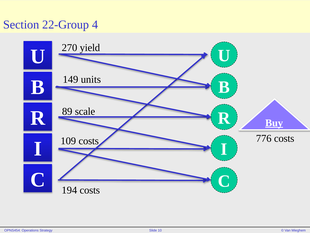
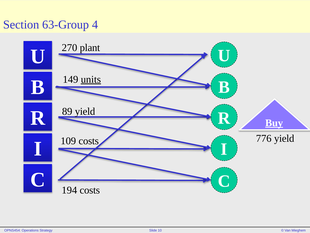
22-Group: 22-Group -> 63-Group
yield: yield -> plant
units underline: none -> present
89 scale: scale -> yield
776 costs: costs -> yield
